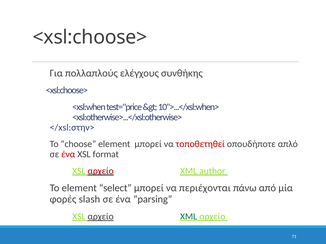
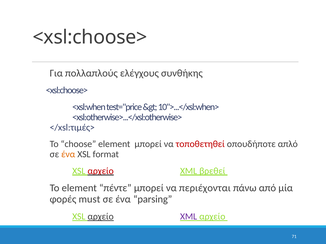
</xsl:στην>: </xsl:στην> -> </xsl:τιμές>
ένα at (68, 155) colour: red -> orange
author: author -> βρεθεί
select: select -> πέντε
slash: slash -> must
XML at (189, 217) colour: green -> purple
